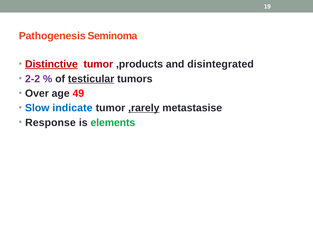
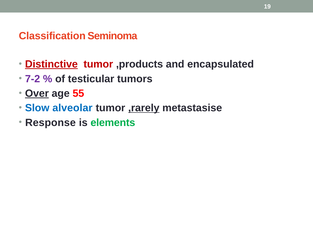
Pathogenesis: Pathogenesis -> Classification
disintegrated: disintegrated -> encapsulated
2-2: 2-2 -> 7-2
testicular underline: present -> none
Over underline: none -> present
49: 49 -> 55
indicate: indicate -> alveolar
